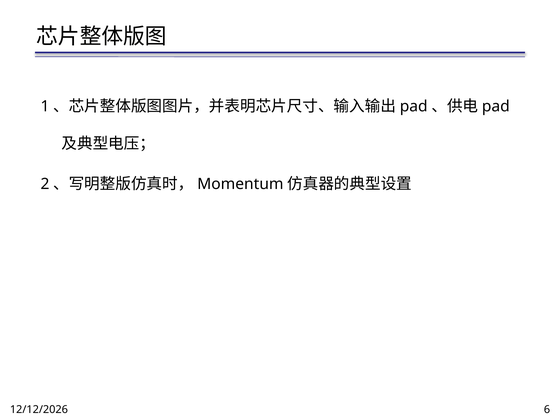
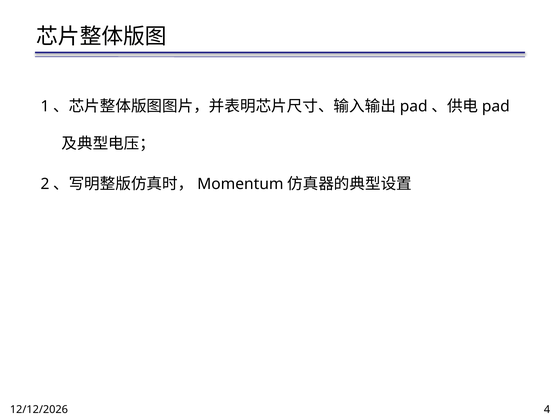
6: 6 -> 4
